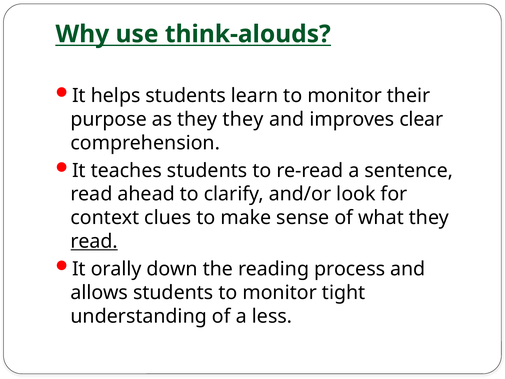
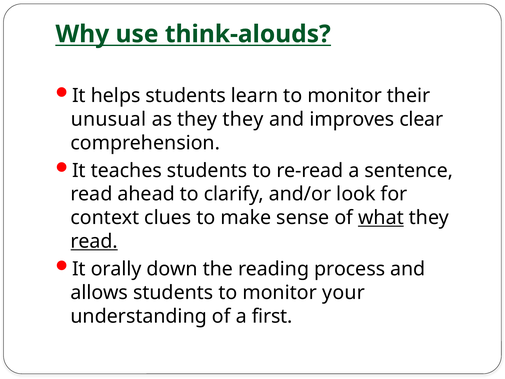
purpose: purpose -> unusual
what underline: none -> present
tight: tight -> your
less: less -> first
